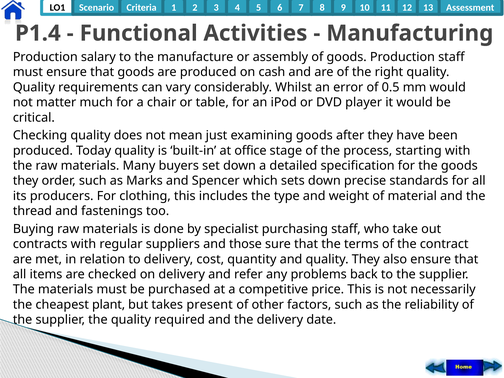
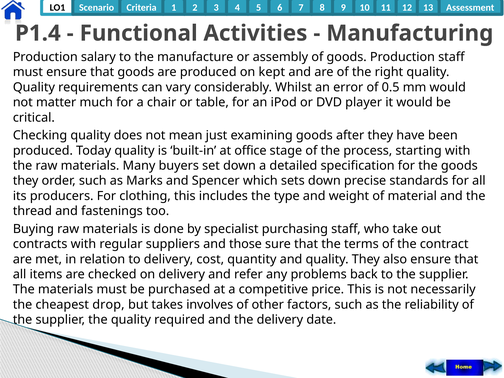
cash: cash -> kept
plant: plant -> drop
present: present -> involves
